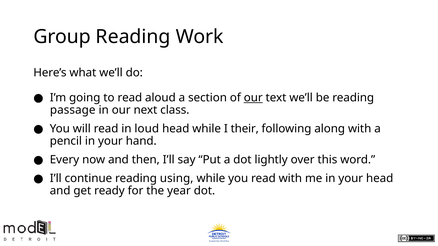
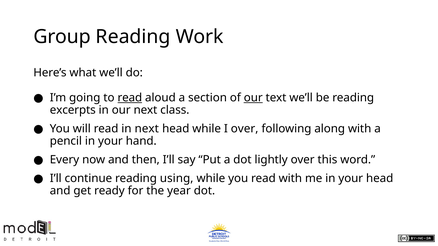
read at (130, 98) underline: none -> present
passage: passage -> excerpts
in loud: loud -> next
I their: their -> over
